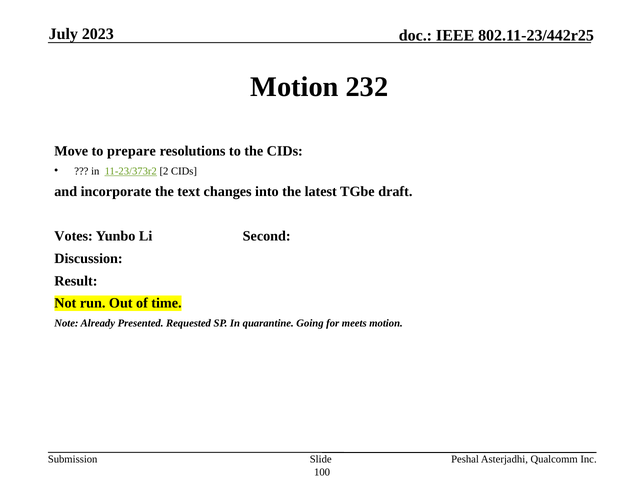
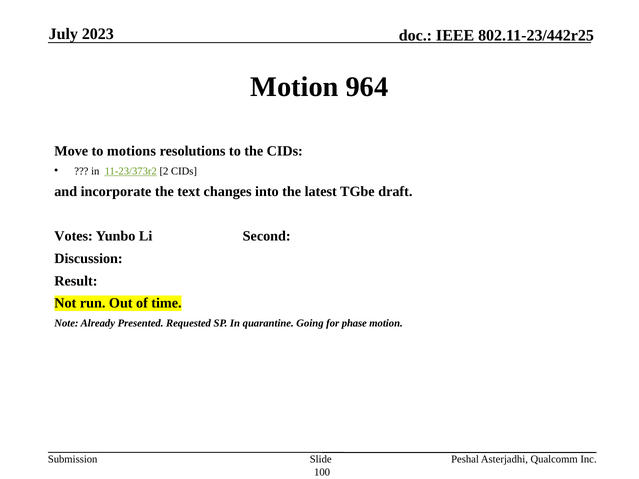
232: 232 -> 964
prepare: prepare -> motions
meets: meets -> phase
